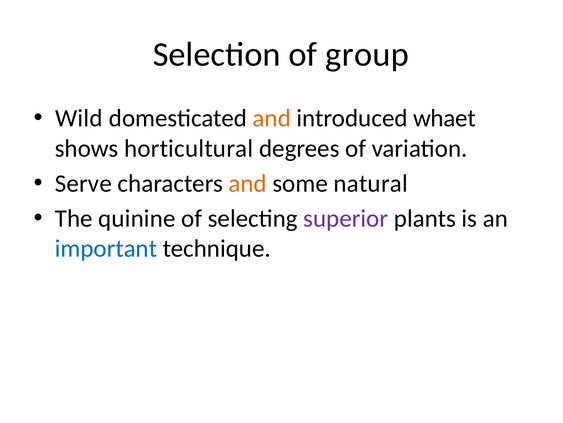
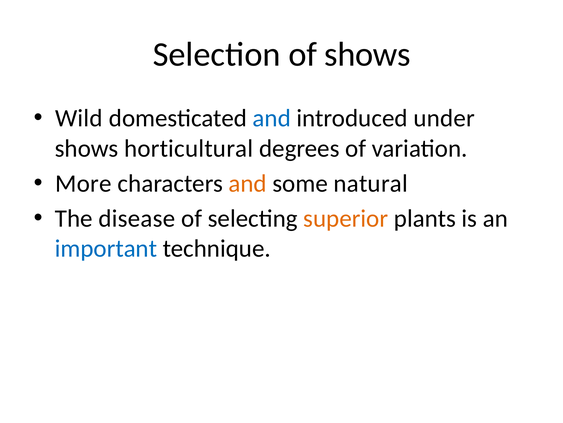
of group: group -> shows
and at (272, 118) colour: orange -> blue
whaet: whaet -> under
Serve: Serve -> More
quinine: quinine -> disease
superior colour: purple -> orange
